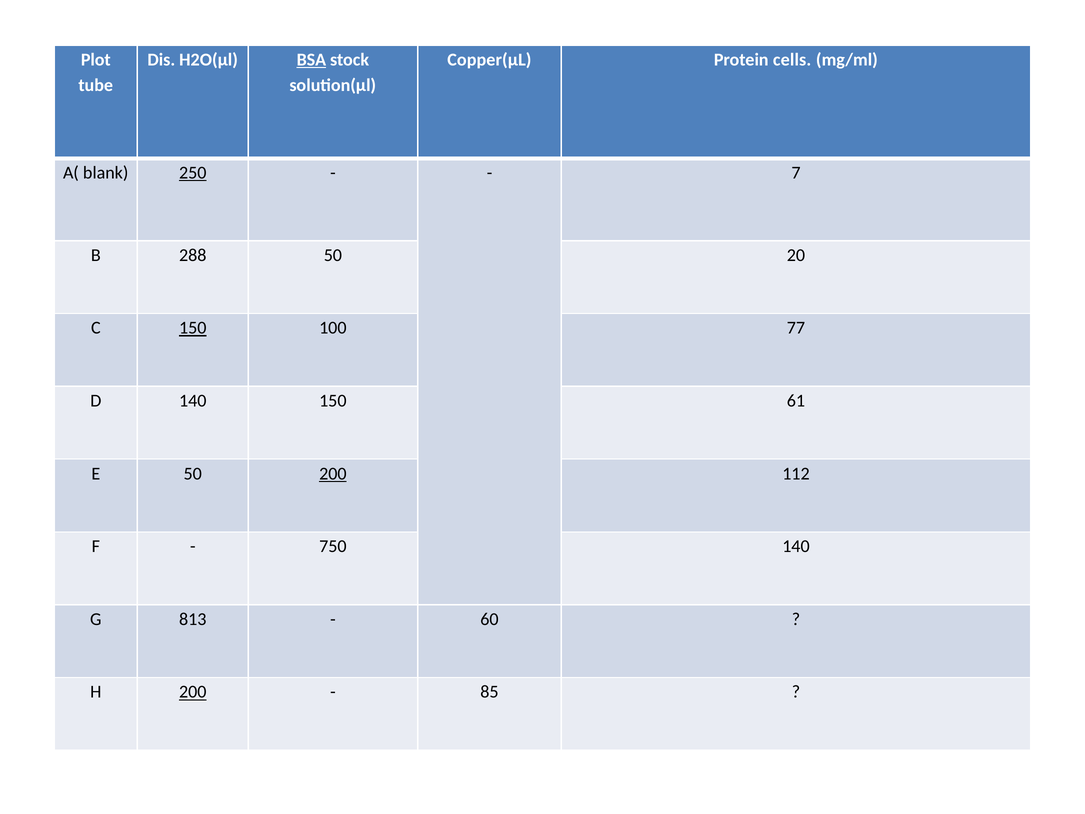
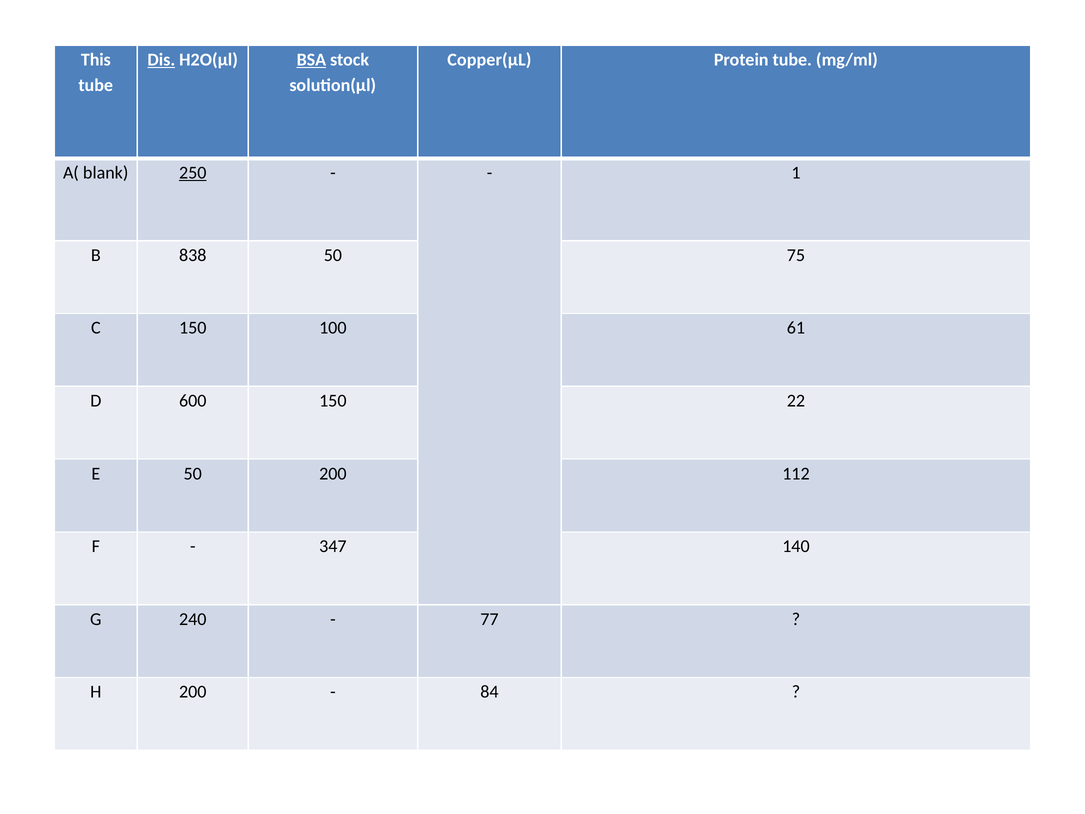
Plot: Plot -> This
Dis underline: none -> present
Protein cells: cells -> tube
7: 7 -> 1
288: 288 -> 838
20: 20 -> 75
150 at (193, 328) underline: present -> none
77: 77 -> 61
D 140: 140 -> 600
61: 61 -> 22
200 at (333, 473) underline: present -> none
750: 750 -> 347
813: 813 -> 240
60: 60 -> 77
200 at (193, 692) underline: present -> none
85: 85 -> 84
